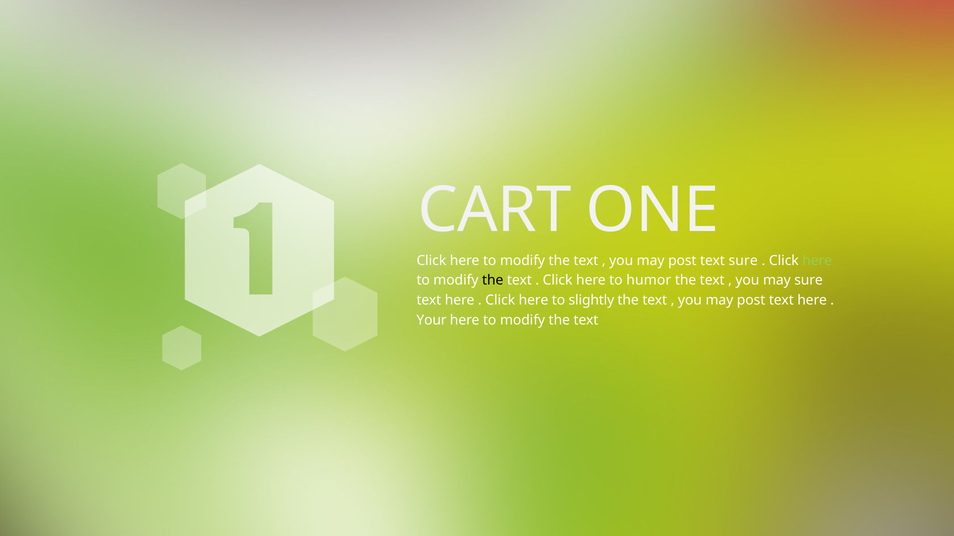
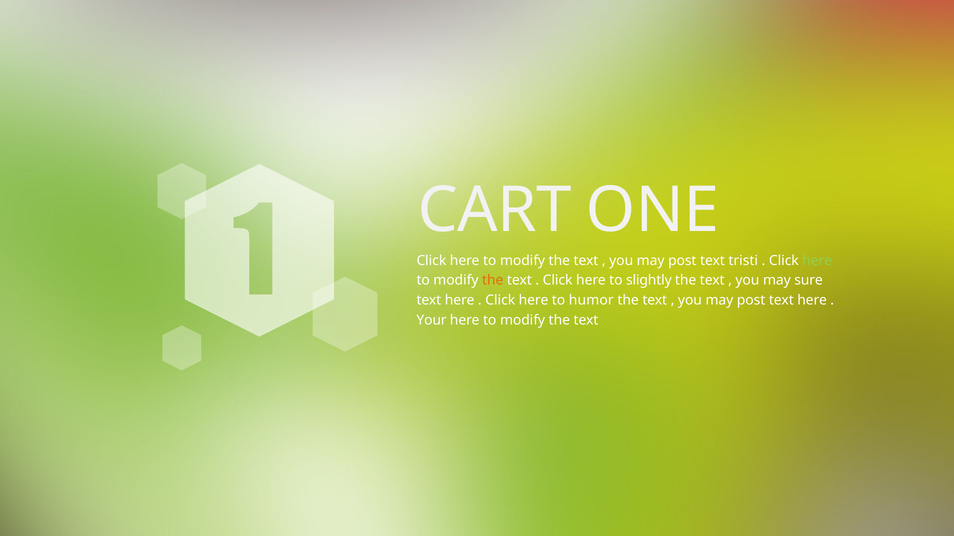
text sure: sure -> tristi
the at (493, 281) colour: black -> orange
humor: humor -> slightly
slightly: slightly -> humor
